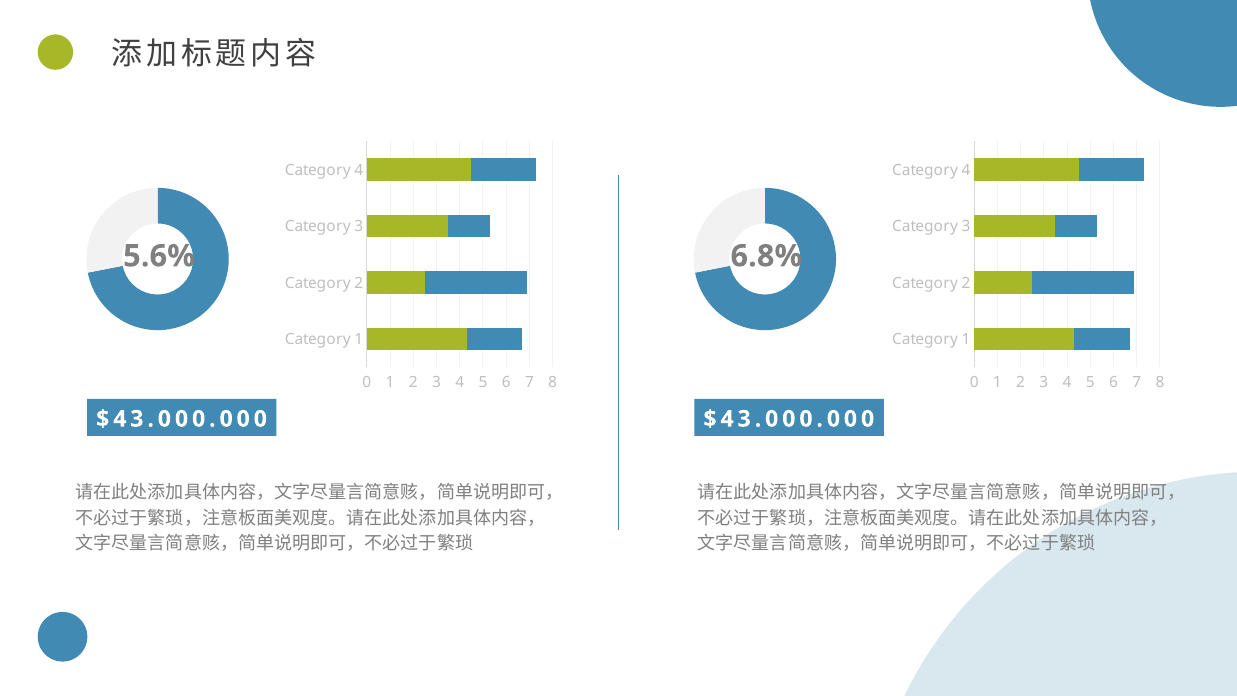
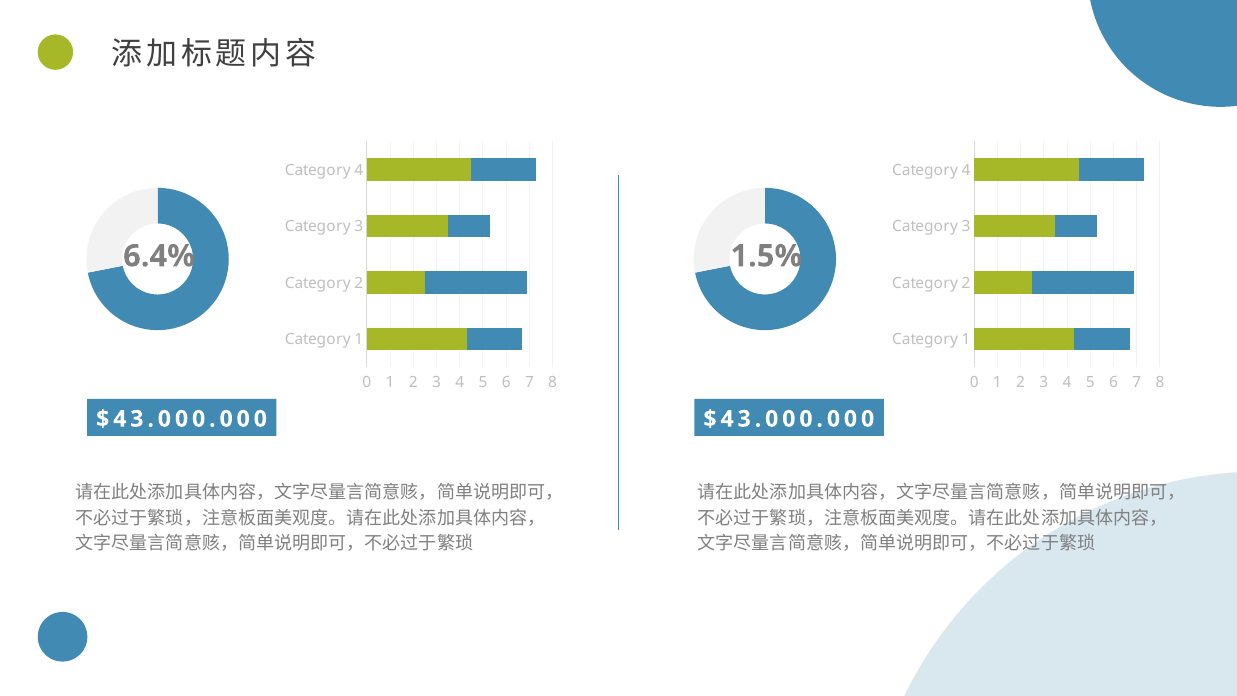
5.6%: 5.6% -> 6.4%
6.8%: 6.8% -> 1.5%
